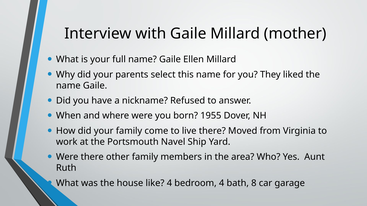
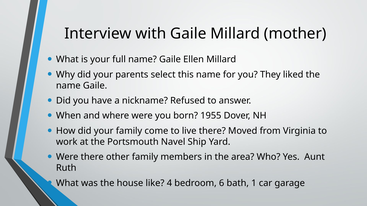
bedroom 4: 4 -> 6
8: 8 -> 1
